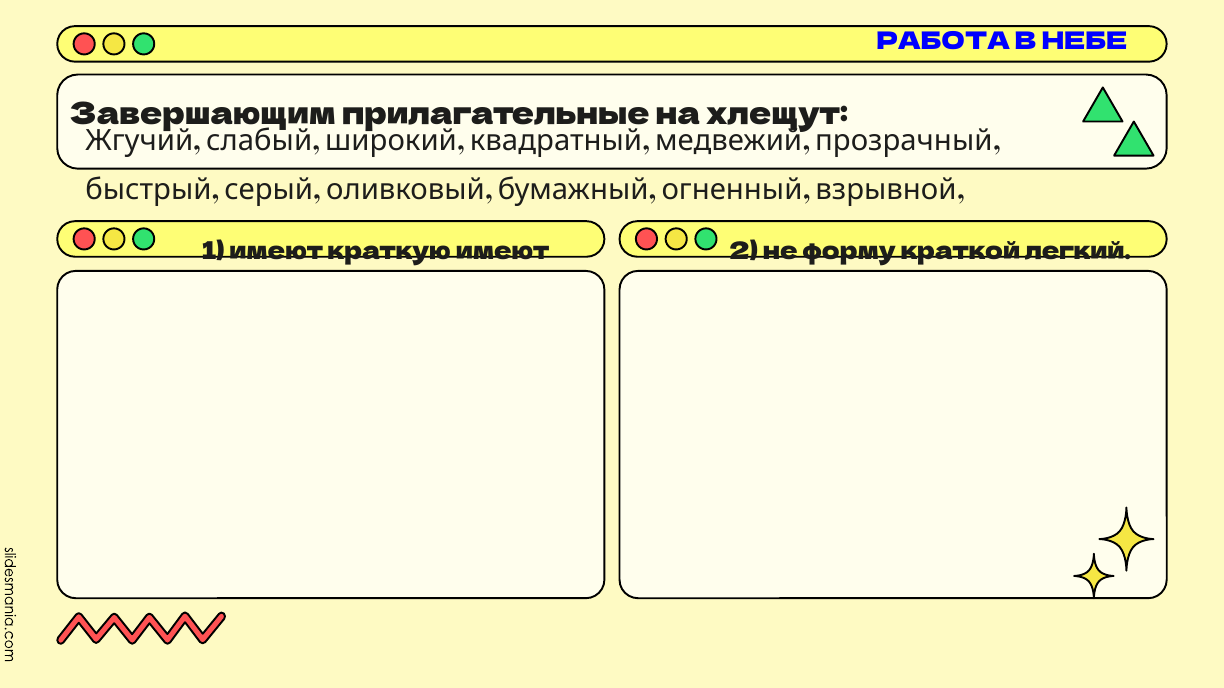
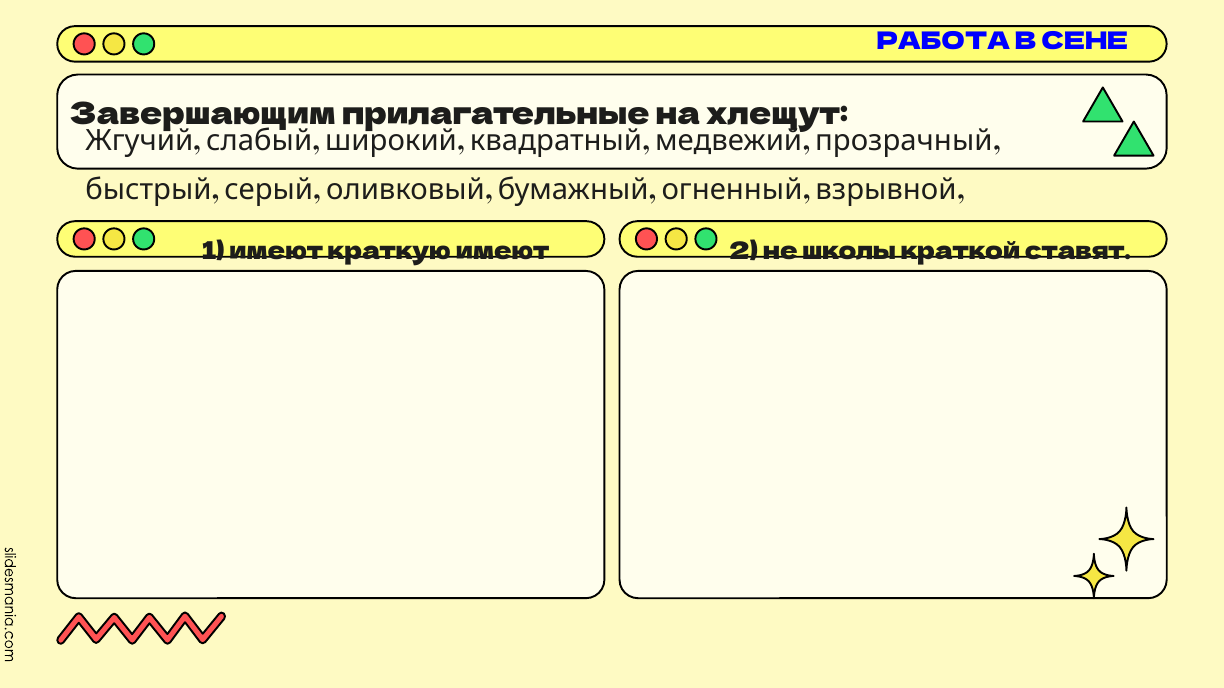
НЕБЕ: НЕБЕ -> СЕНЕ
форму: форму -> школы
легкий: легкий -> ставят
